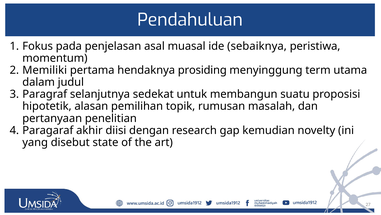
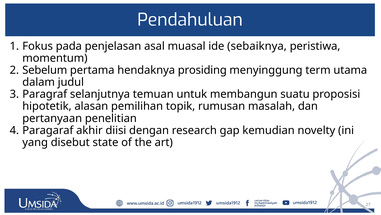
Memiliki: Memiliki -> Sebelum
sedekat: sedekat -> temuan
